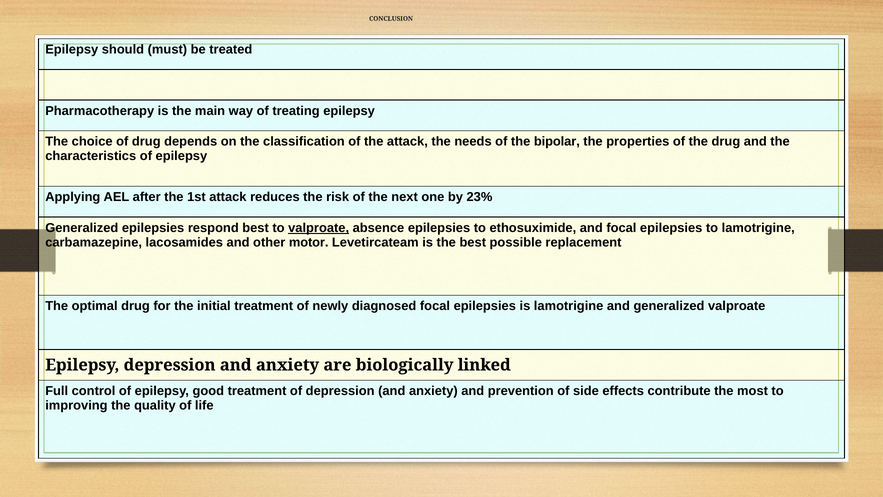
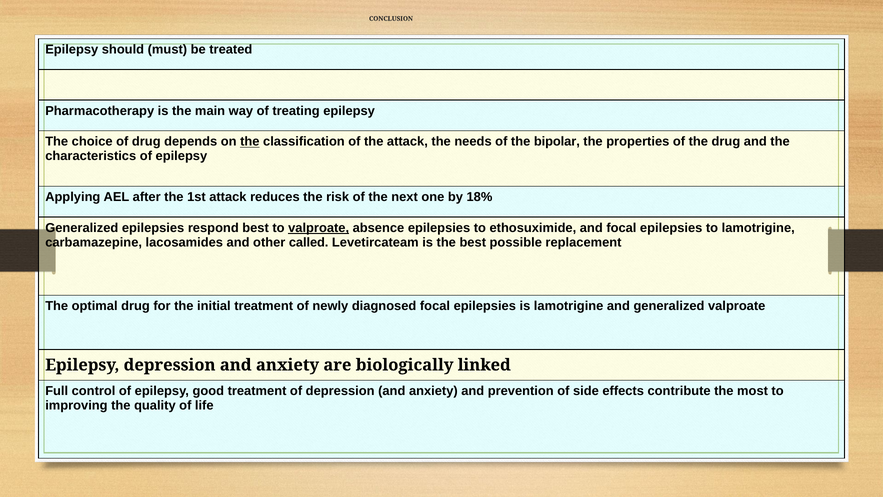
the at (250, 142) underline: none -> present
23%: 23% -> 18%
motor: motor -> called
